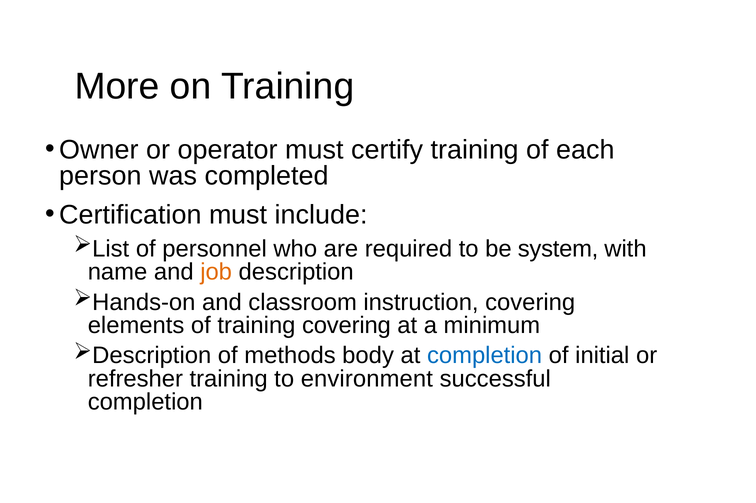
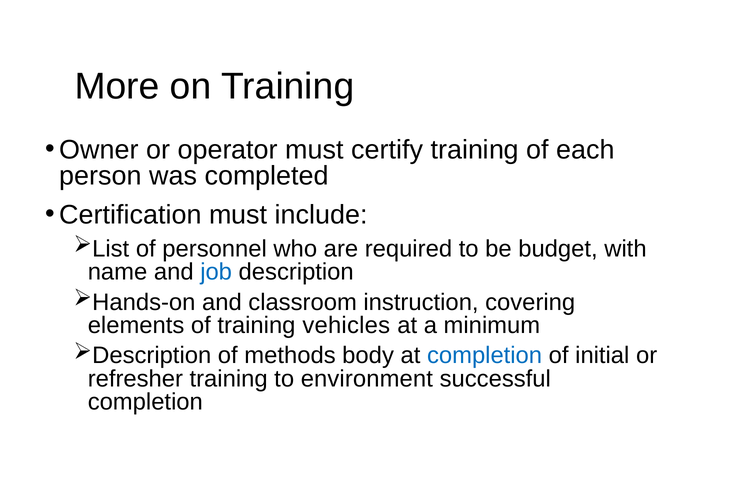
system: system -> budget
job colour: orange -> blue
training covering: covering -> vehicles
